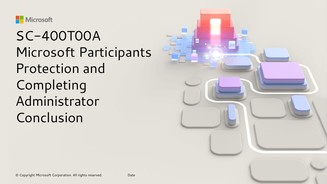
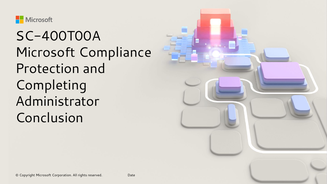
Participants: Participants -> Compliance
